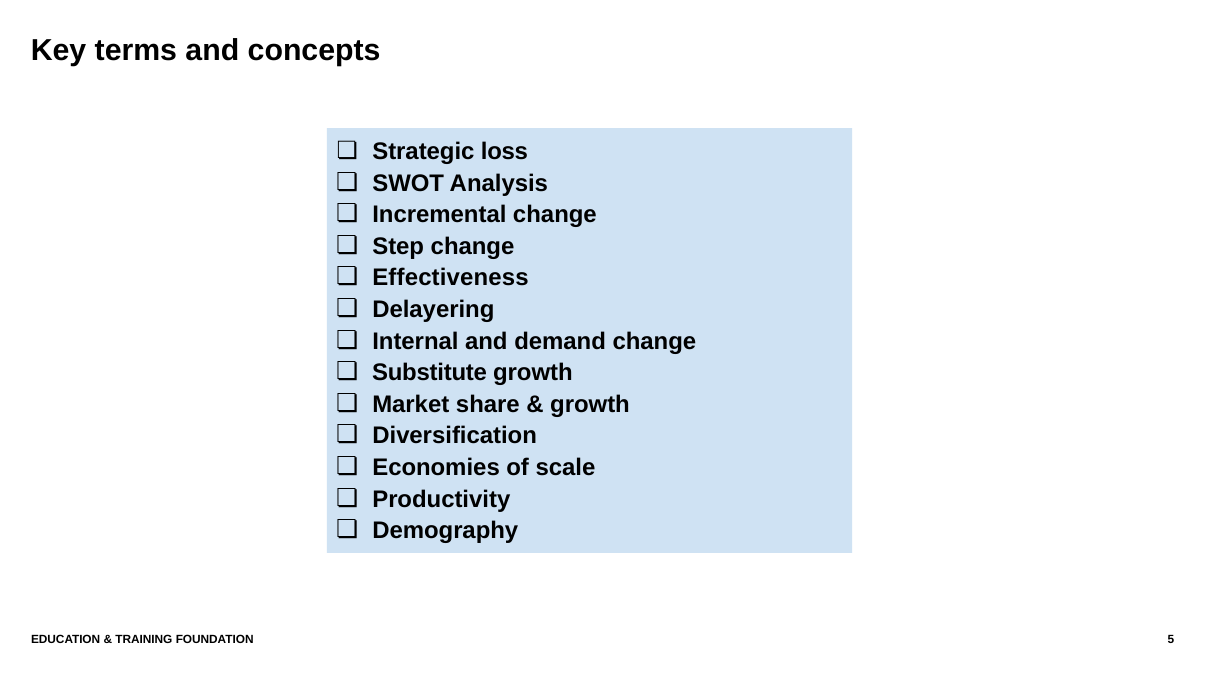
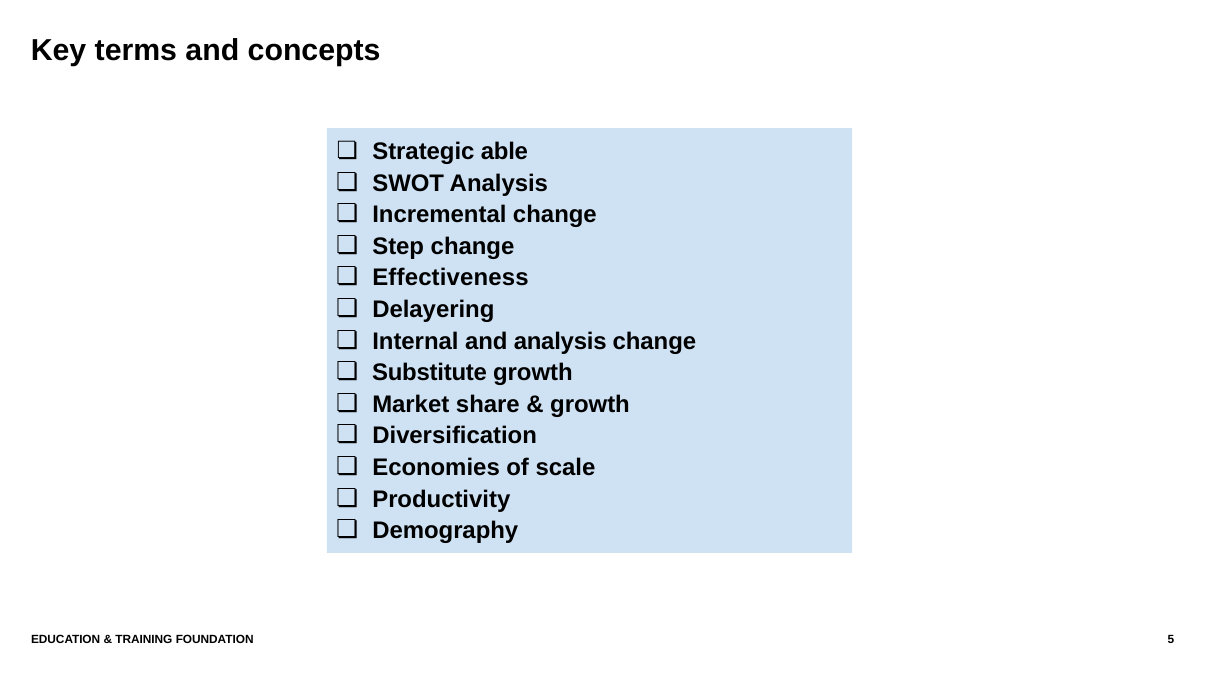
loss: loss -> able
and demand: demand -> analysis
